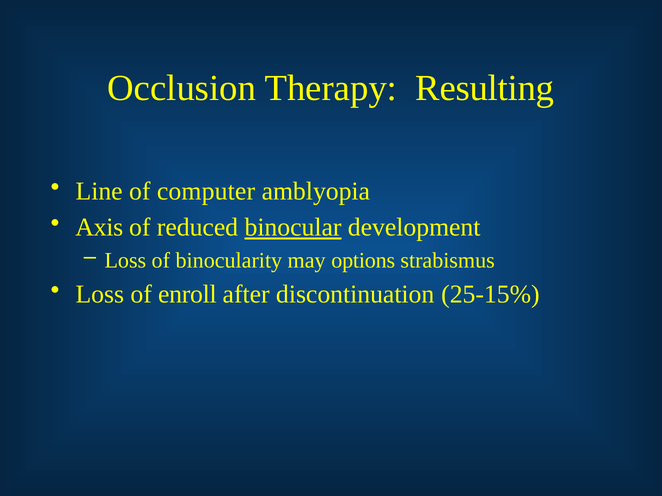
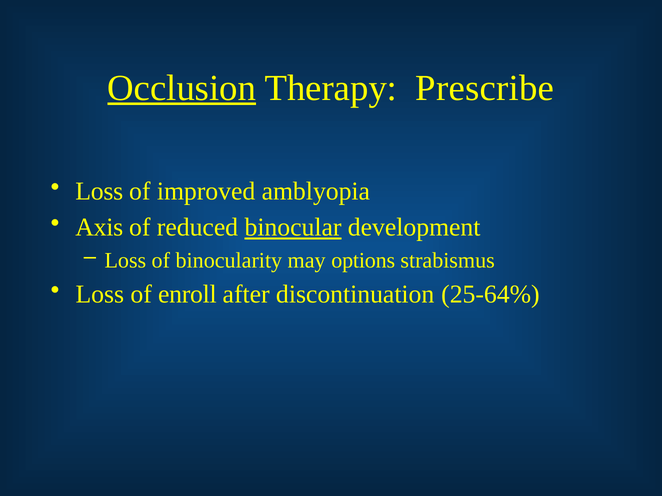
Occlusion underline: none -> present
Resulting: Resulting -> Prescribe
Line at (99, 192): Line -> Loss
computer: computer -> improved
25-15%: 25-15% -> 25-64%
